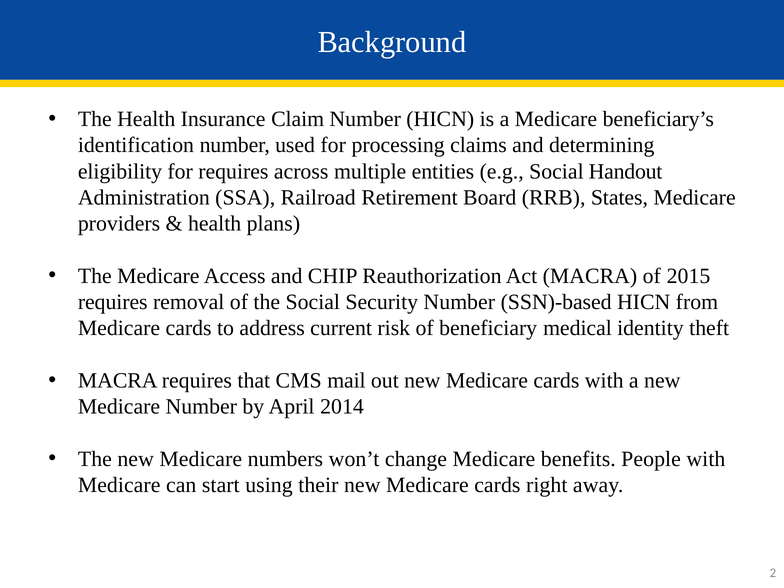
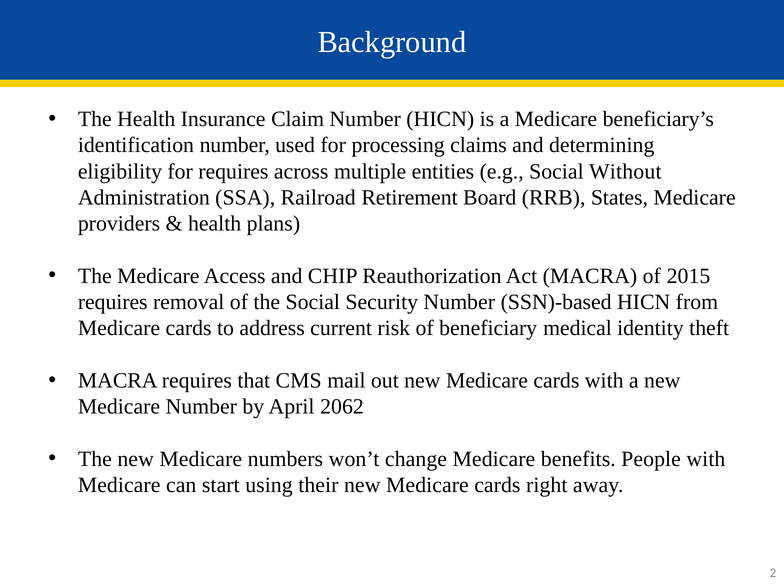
Handout: Handout -> Without
2014: 2014 -> 2062
